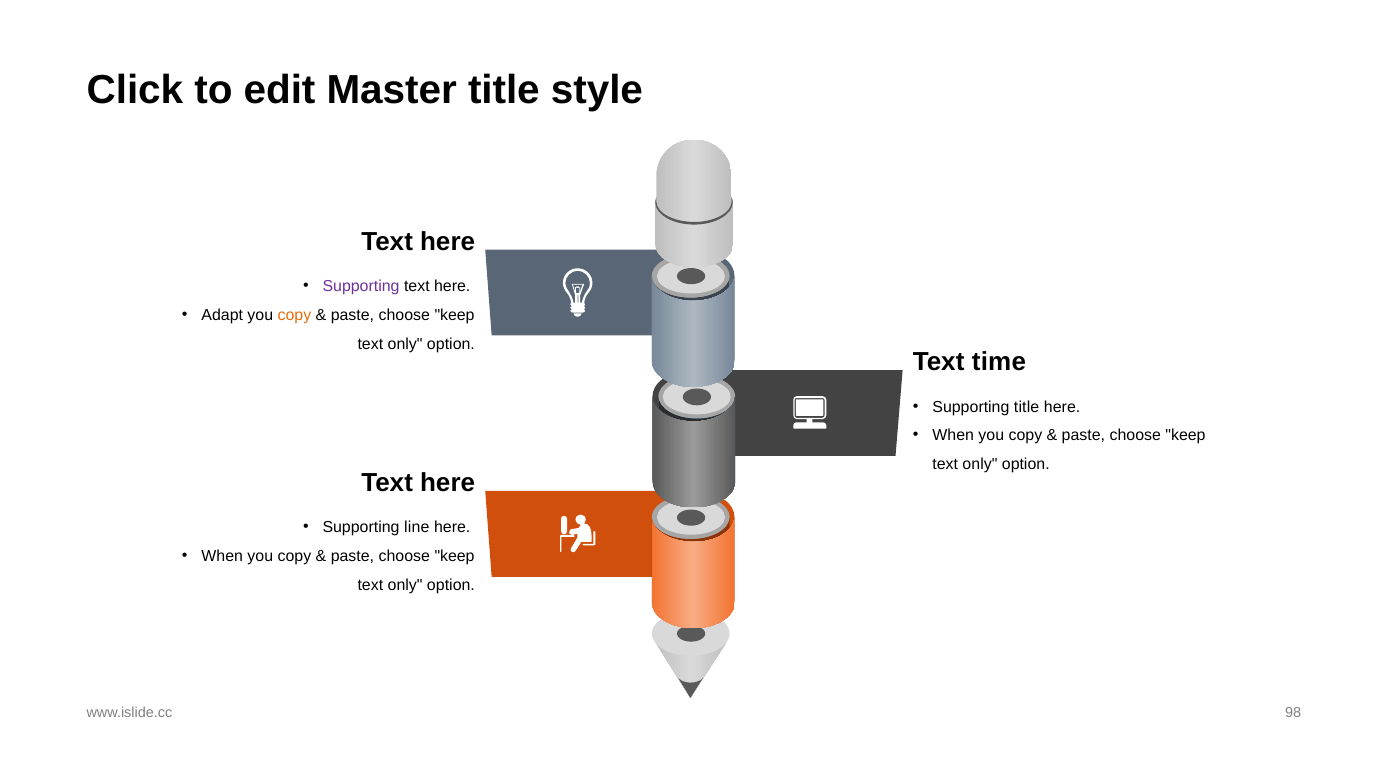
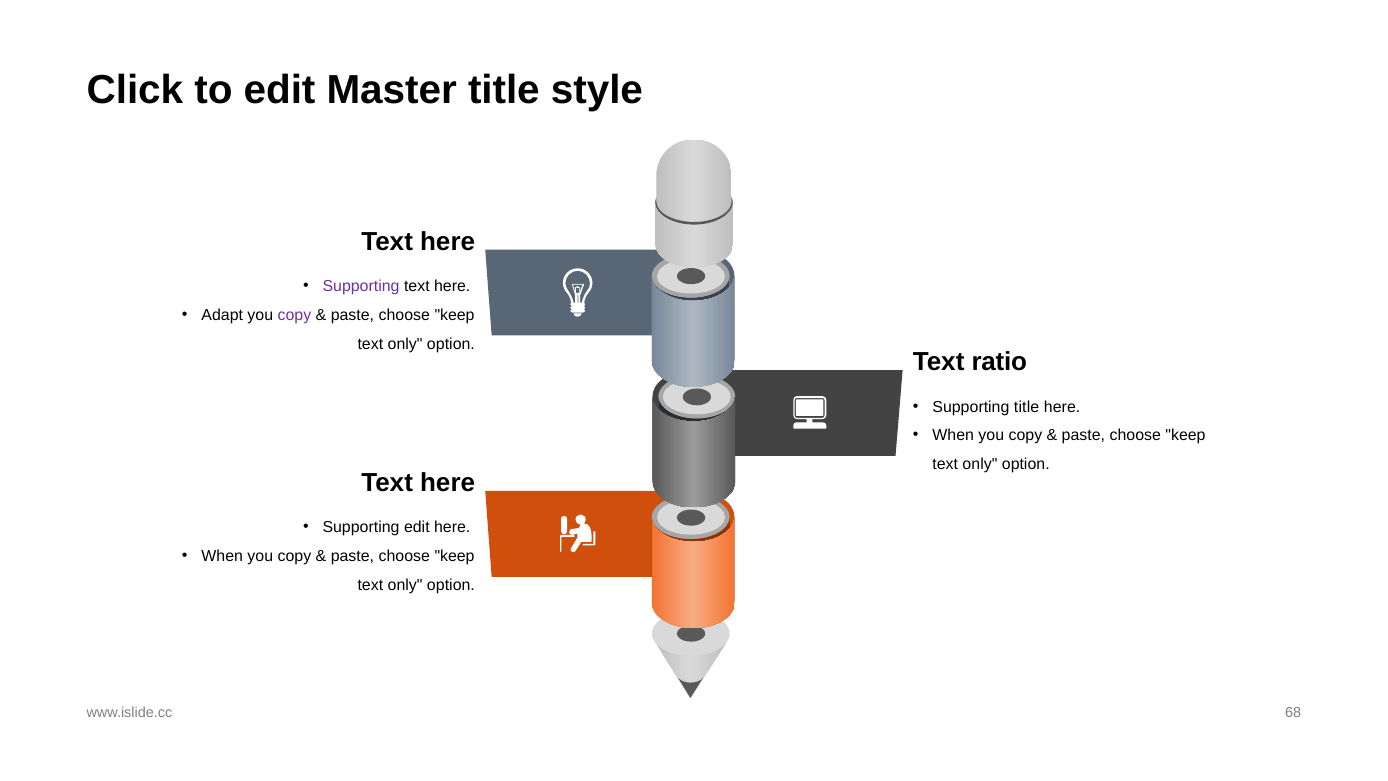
copy at (294, 315) colour: orange -> purple
time: time -> ratio
Supporting line: line -> edit
98: 98 -> 68
